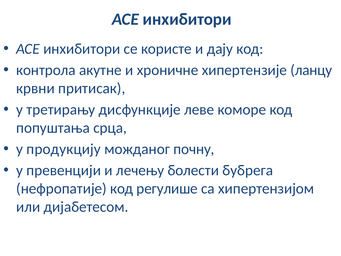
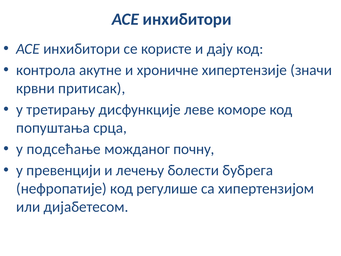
ланцу: ланцу -> значи
продукцију: продукцију -> подсећање
